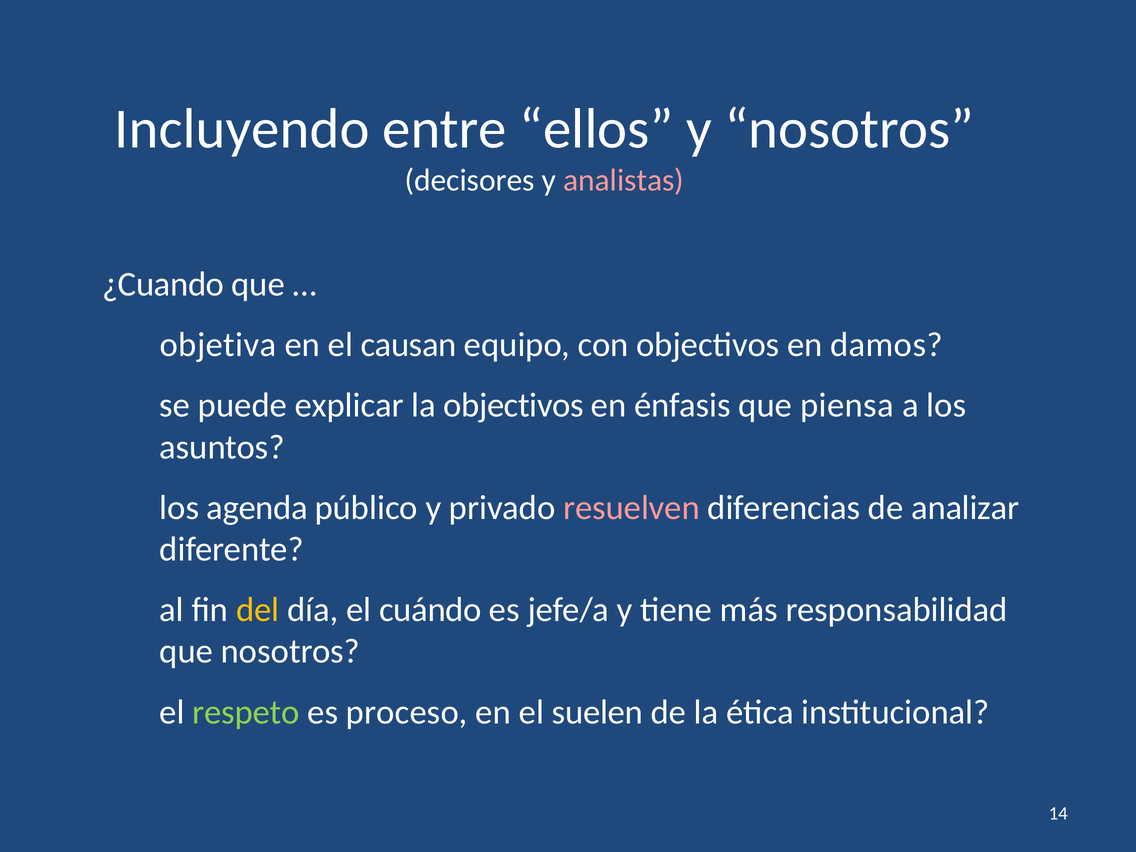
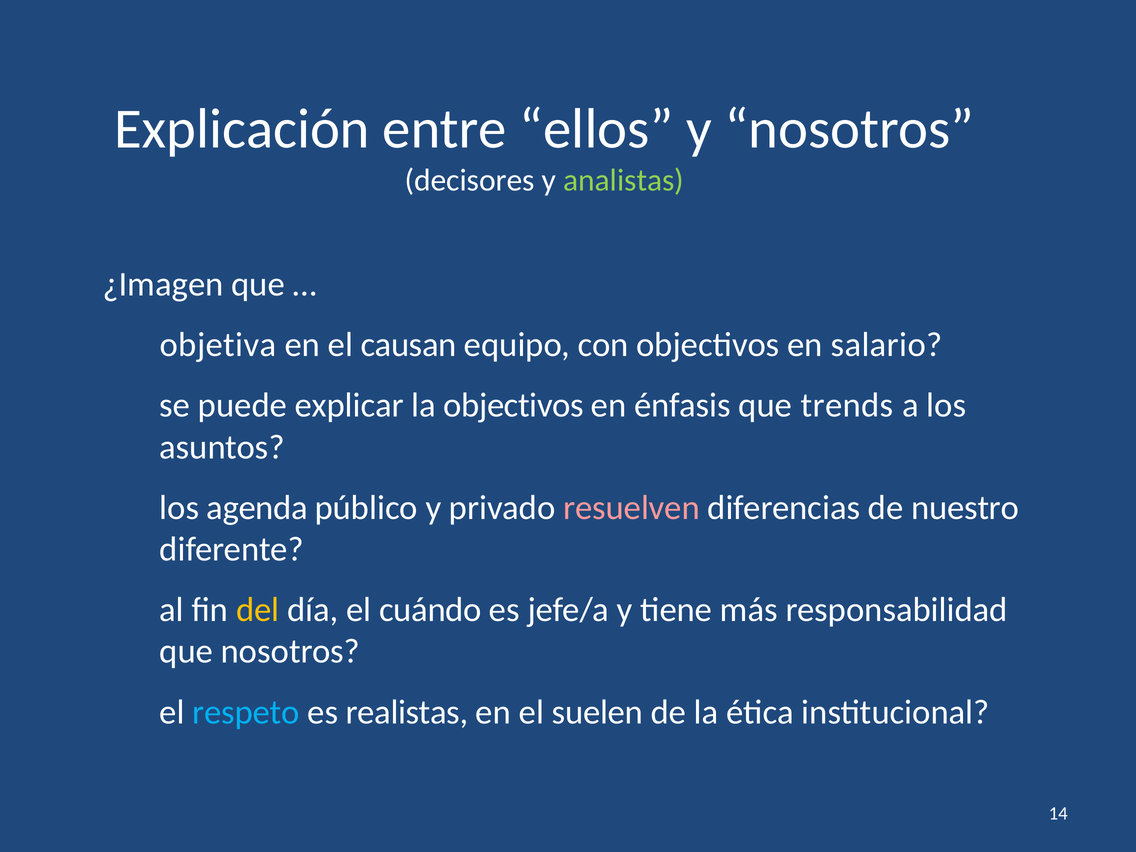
Incluyendo: Incluyendo -> Explicación
analistas colour: pink -> light green
¿Cuando: ¿Cuando -> ¿Imagen
damos: damos -> salario
piensa: piensa -> trends
analizar: analizar -> nuestro
respeto colour: light green -> light blue
proceso: proceso -> realistas
